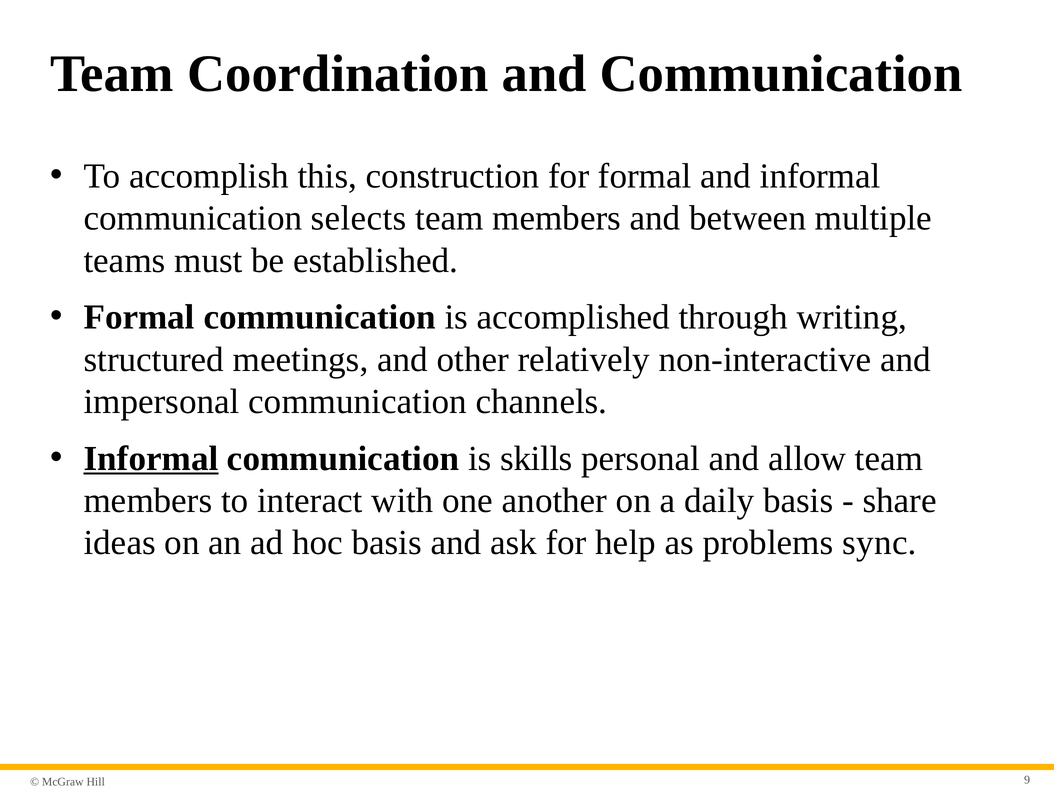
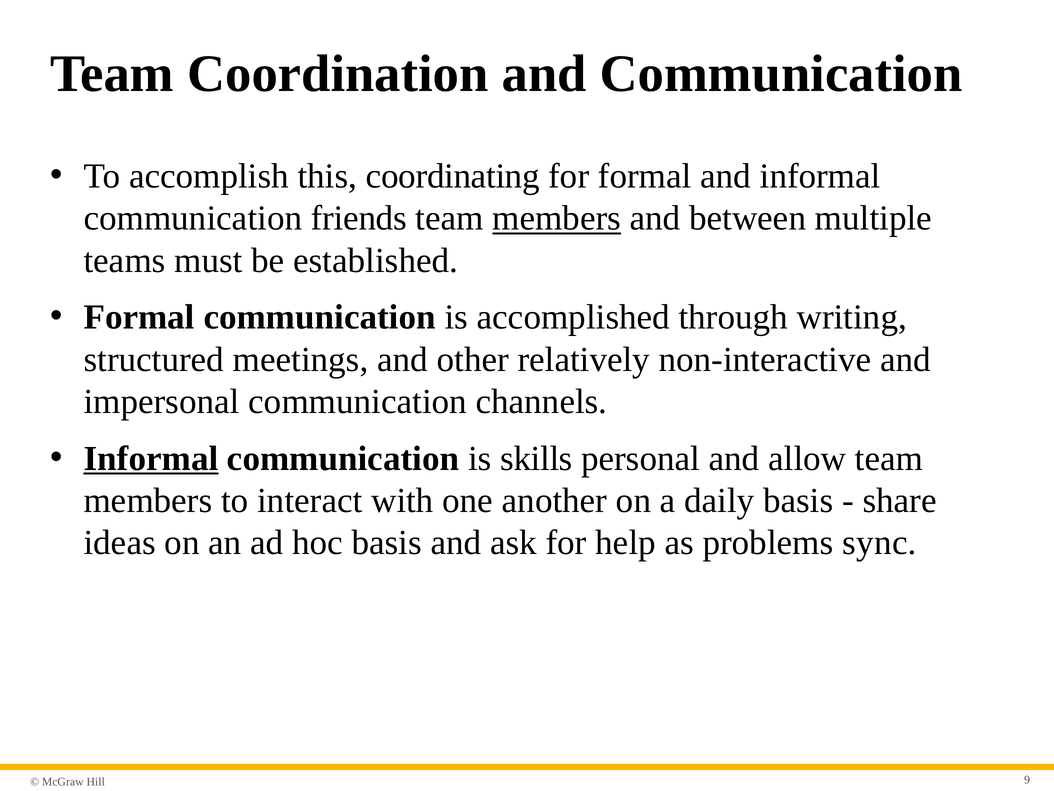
construction: construction -> coordinating
selects: selects -> friends
members at (557, 218) underline: none -> present
